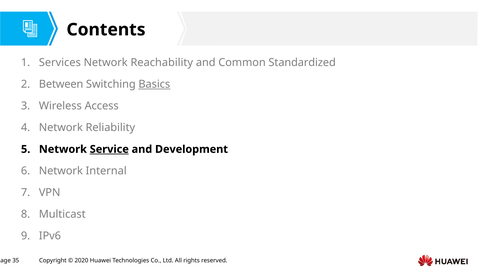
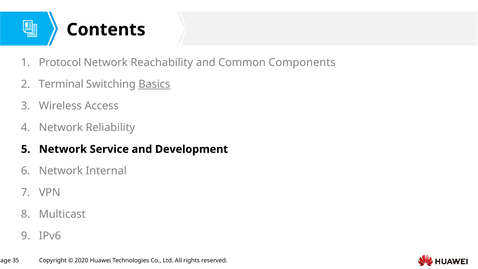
Services: Services -> Protocol
Standardized: Standardized -> Components
Between: Between -> Terminal
Service underline: present -> none
